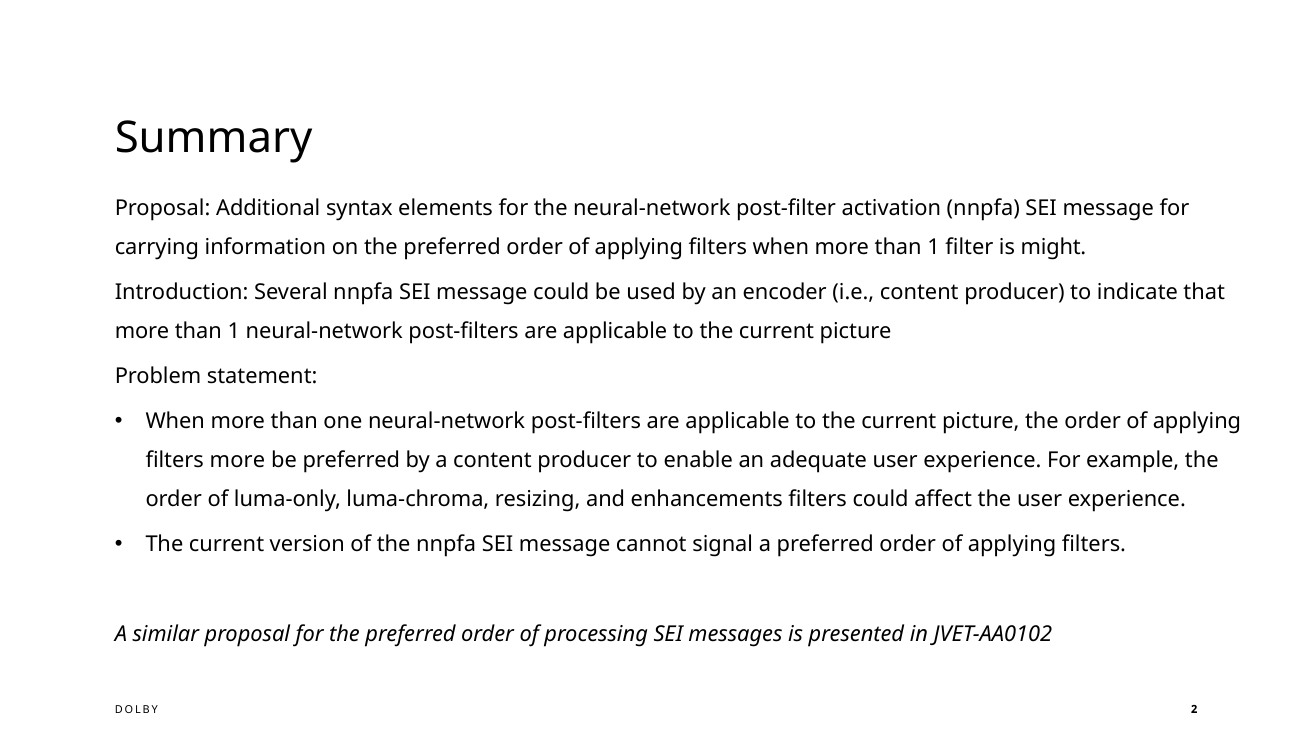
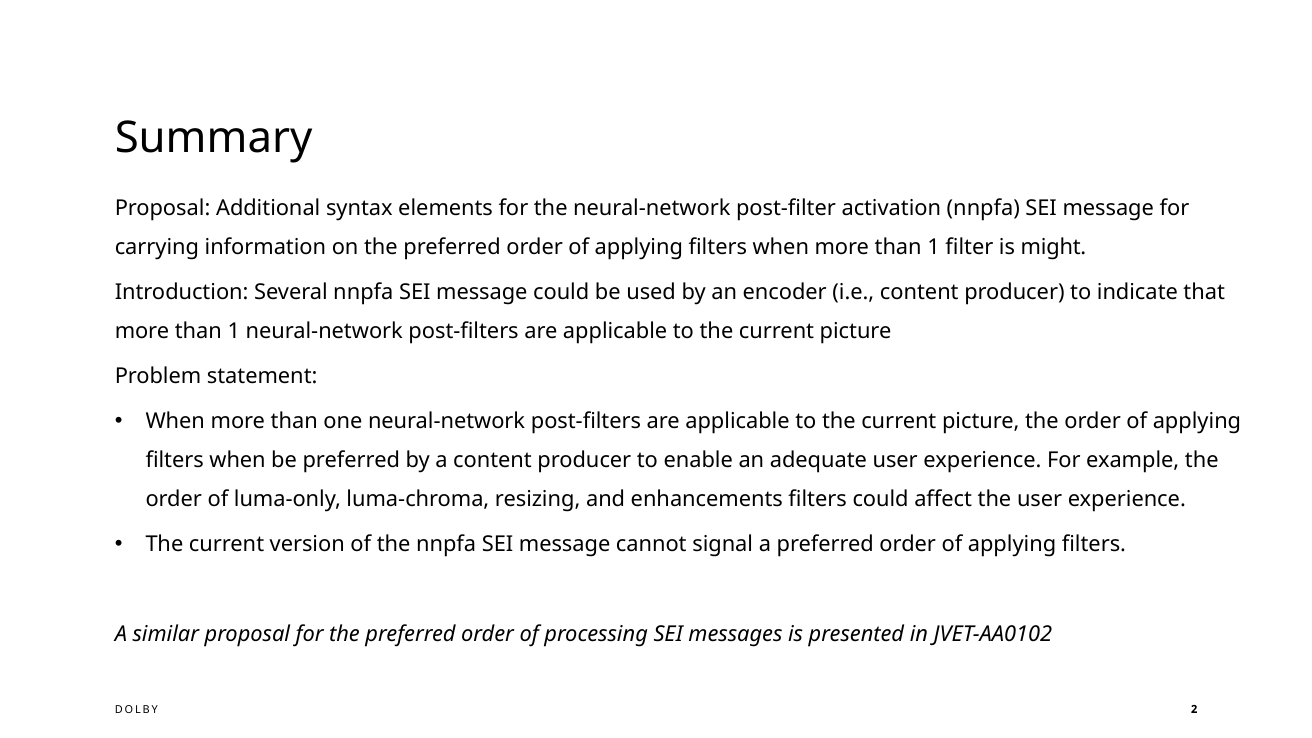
more at (237, 460): more -> when
